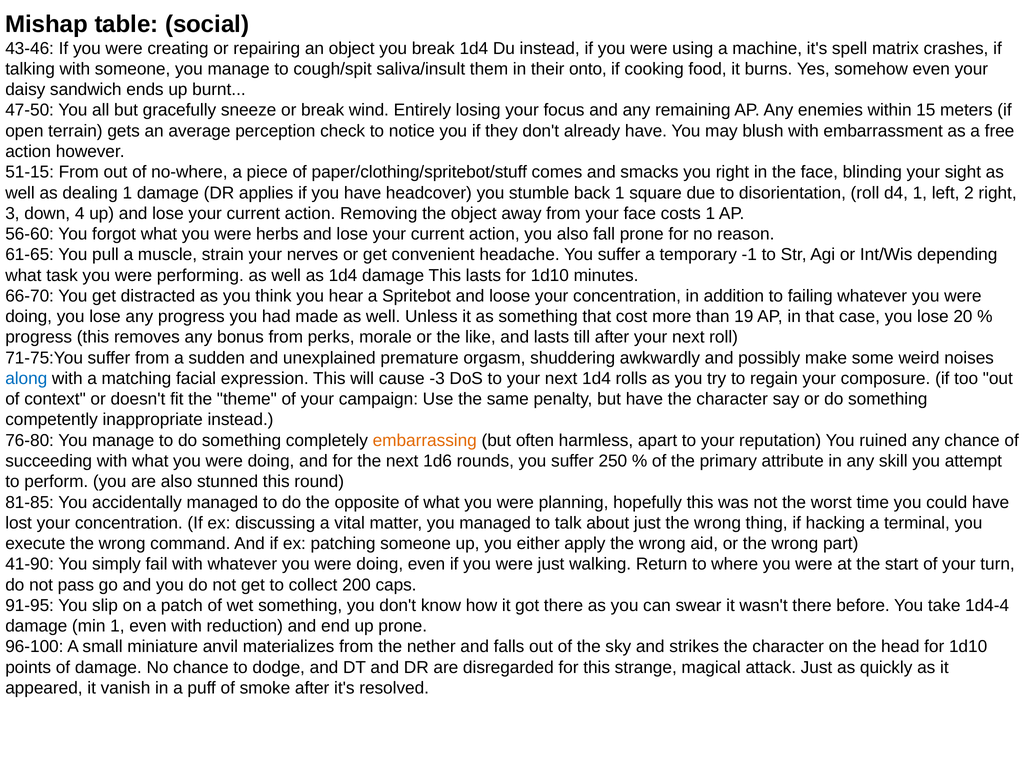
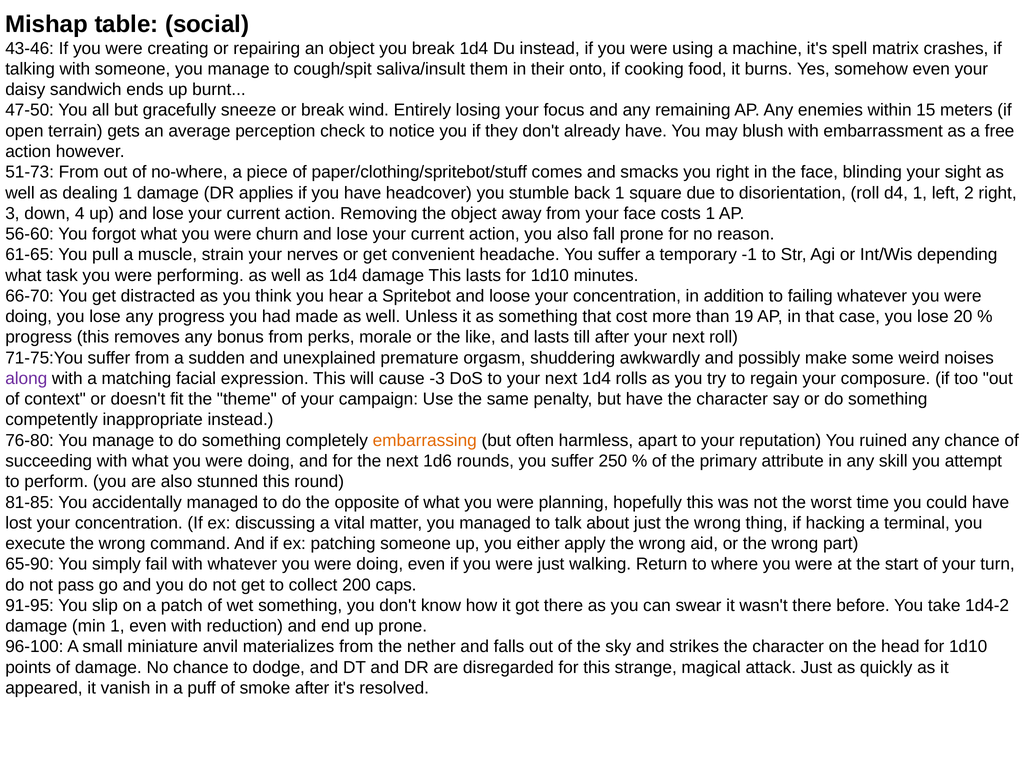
51-15: 51-15 -> 51-73
herbs: herbs -> churn
along colour: blue -> purple
41-90: 41-90 -> 65-90
1d4-4: 1d4-4 -> 1d4-2
